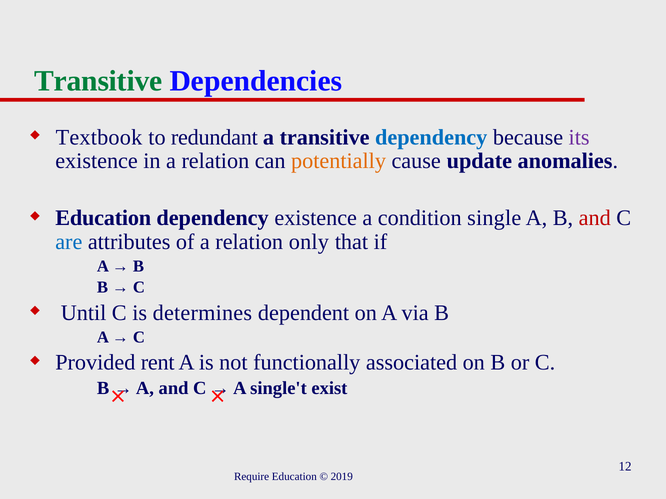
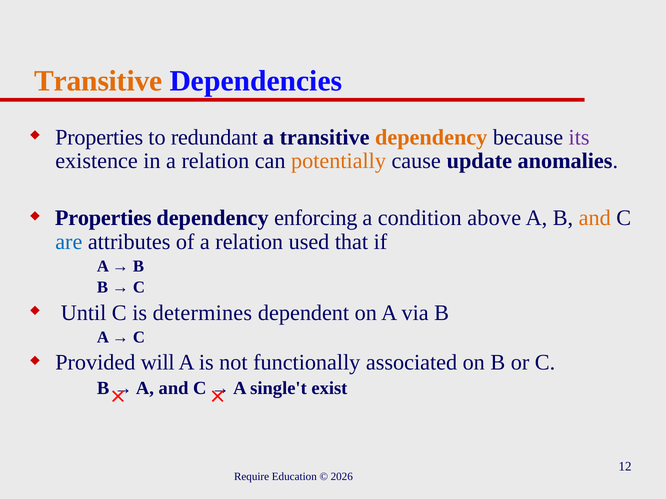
Transitive at (98, 81) colour: green -> orange
Textbook at (99, 137): Textbook -> Properties
dependency at (431, 137) colour: blue -> orange
Education at (103, 218): Education -> Properties
dependency existence: existence -> enforcing
single: single -> above
and at (595, 218) colour: red -> orange
only: only -> used
rent: rent -> will
2019: 2019 -> 2026
